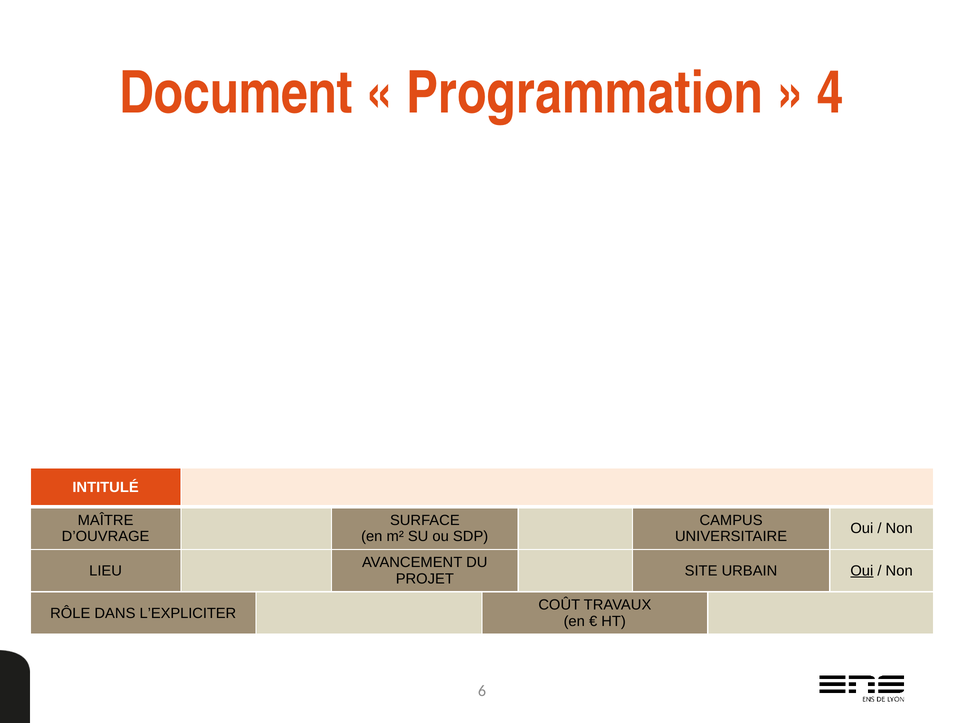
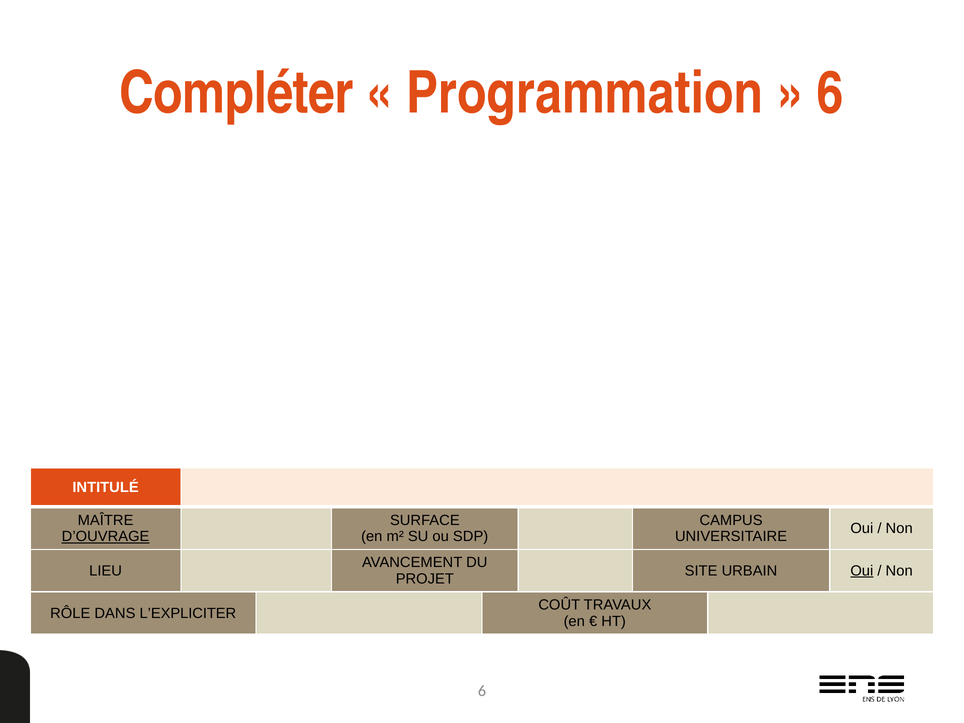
Document: Document -> Compléter
4 at (830, 93): 4 -> 6
D’OUVRAGE underline: none -> present
